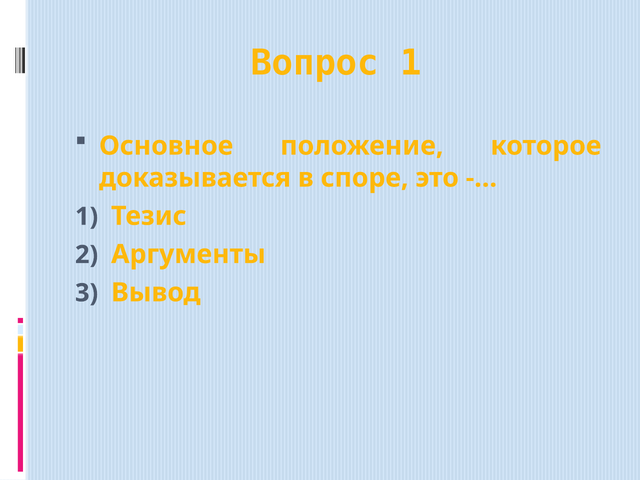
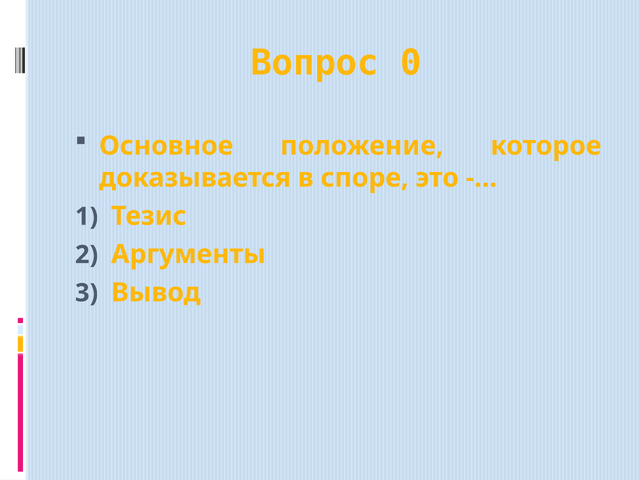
Вопрос 1: 1 -> 0
